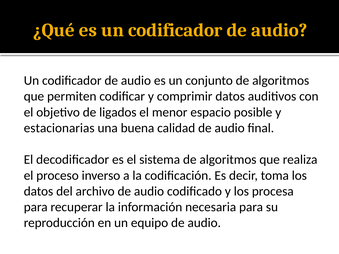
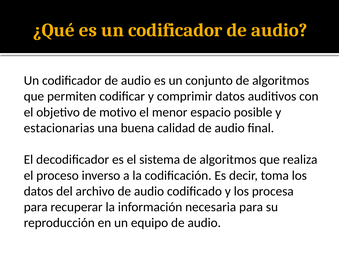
ligados: ligados -> motivo
